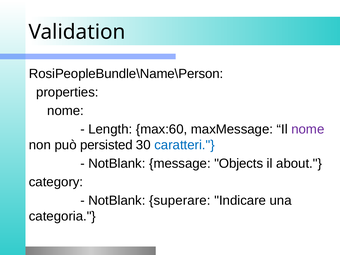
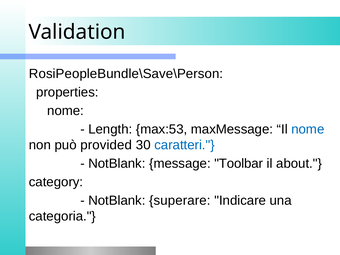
RosiPeopleBundle\Name\Person: RosiPeopleBundle\Name\Person -> RosiPeopleBundle\Save\Person
max:60: max:60 -> max:53
nome at (308, 129) colour: purple -> blue
persisted: persisted -> provided
Objects: Objects -> Toolbar
